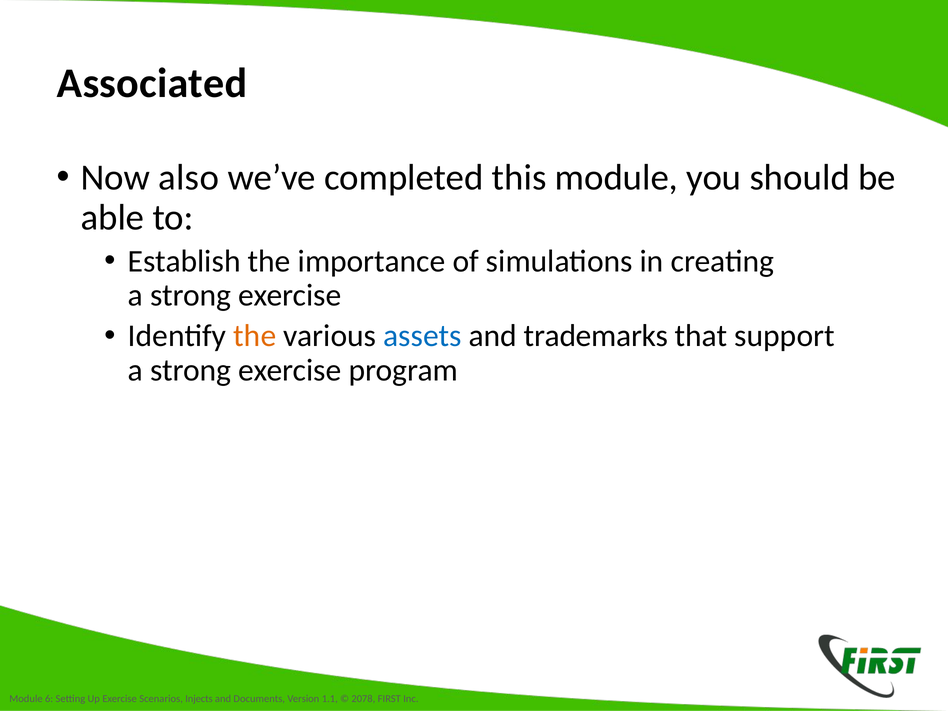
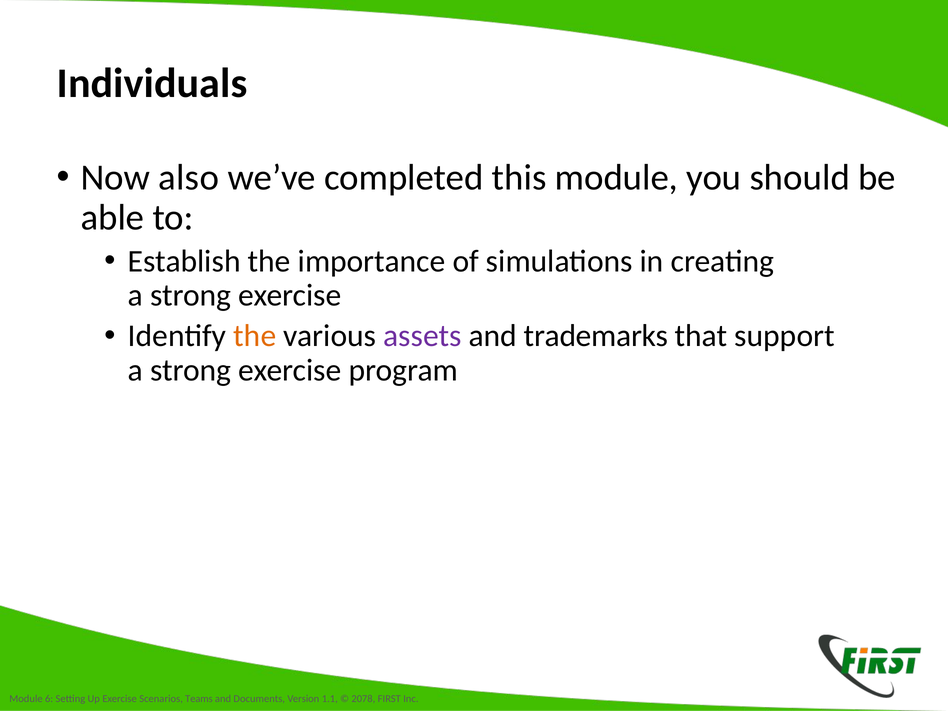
Associated: Associated -> Individuals
assets colour: blue -> purple
Injects: Injects -> Teams
